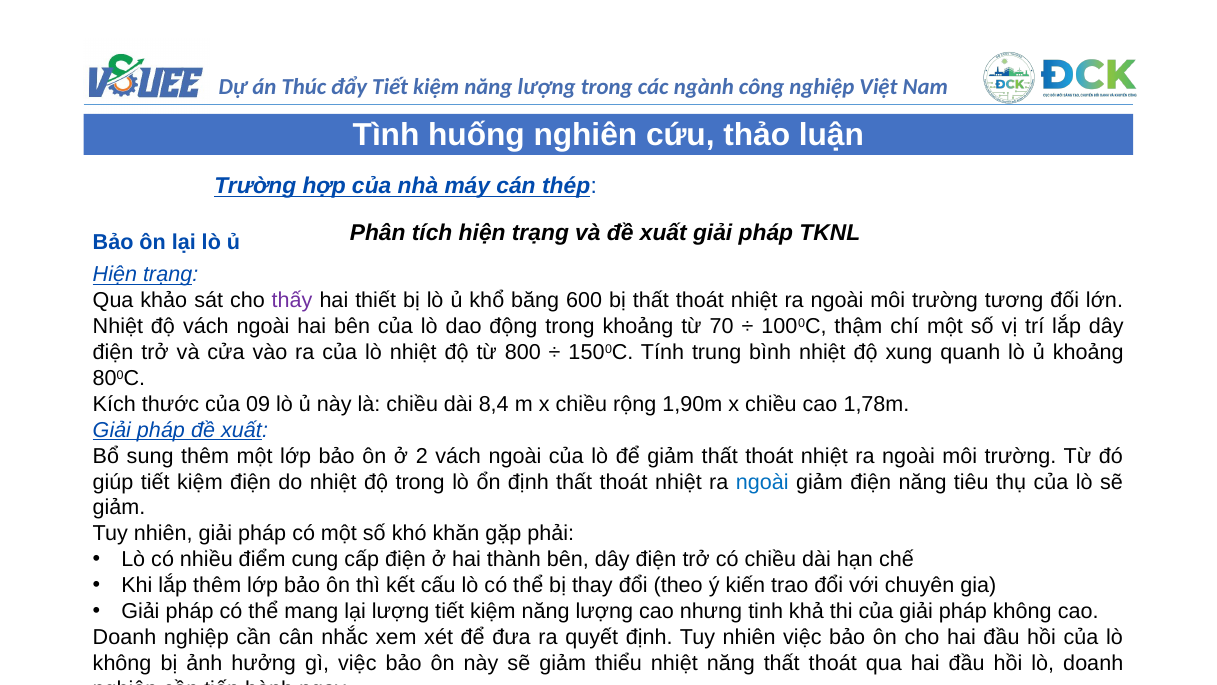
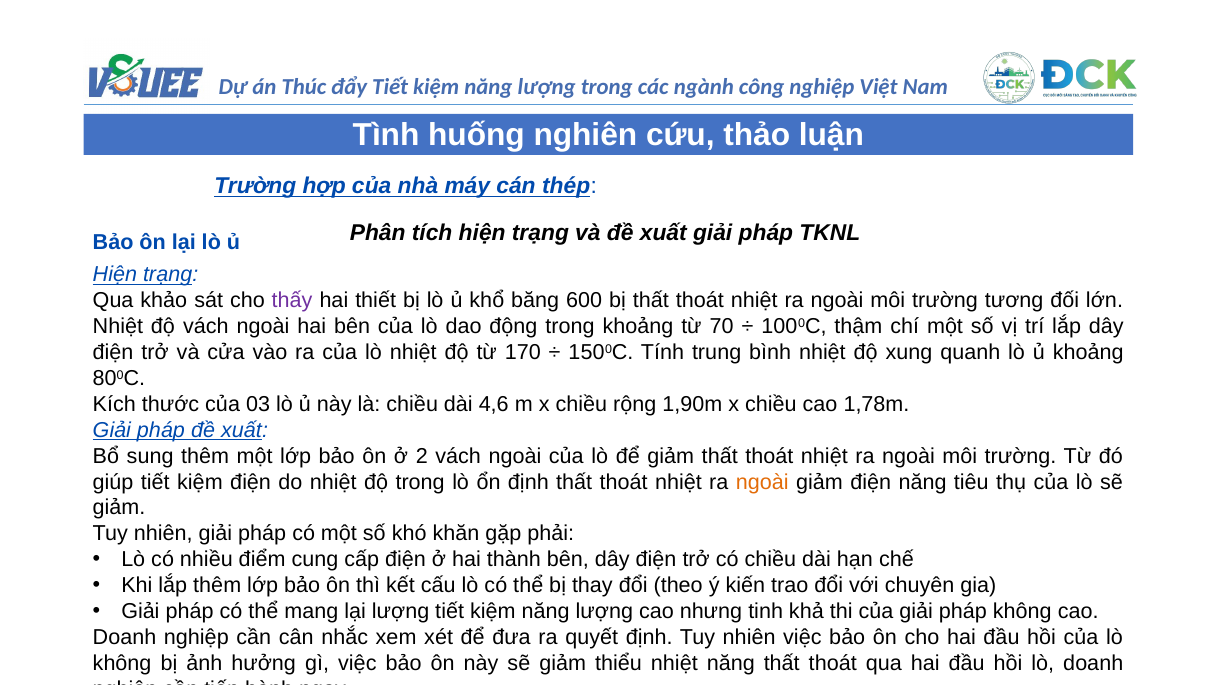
800: 800 -> 170
09: 09 -> 03
8,4: 8,4 -> 4,6
ngoài at (762, 482) colour: blue -> orange
